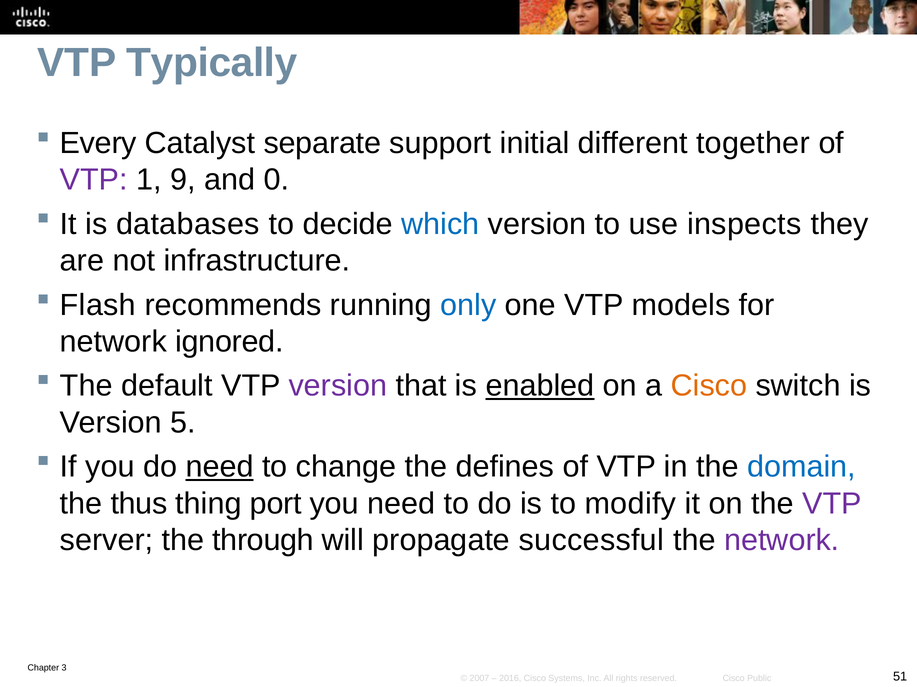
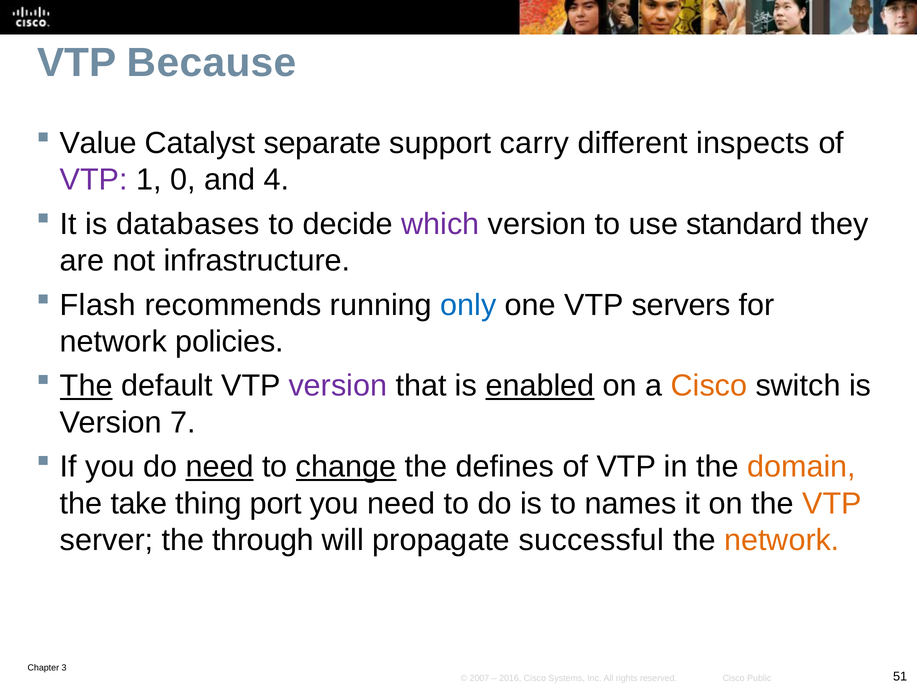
Typically: Typically -> Because
Every: Every -> Value
initial: initial -> carry
together: together -> inspects
9: 9 -> 0
0: 0 -> 4
which colour: blue -> purple
inspects: inspects -> standard
models: models -> servers
ignored: ignored -> policies
The at (86, 386) underline: none -> present
5: 5 -> 7
change underline: none -> present
domain colour: blue -> orange
thus: thus -> take
modify: modify -> names
VTP at (832, 504) colour: purple -> orange
network at (782, 541) colour: purple -> orange
